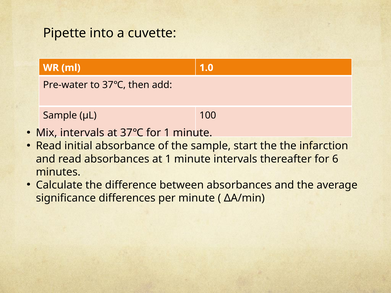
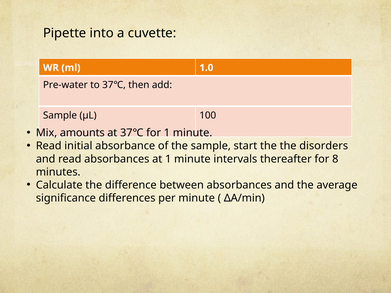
Mix intervals: intervals -> amounts
infarction: infarction -> disorders
6: 6 -> 8
